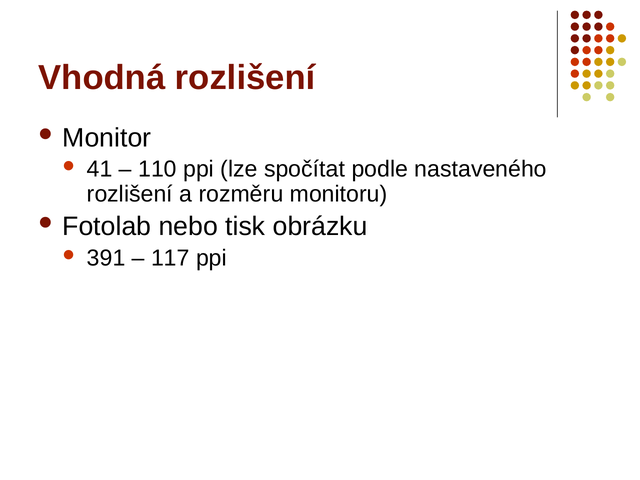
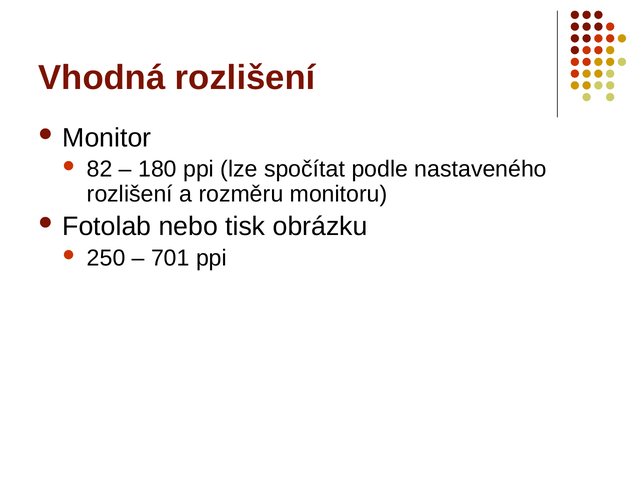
41: 41 -> 82
110: 110 -> 180
391: 391 -> 250
117: 117 -> 701
